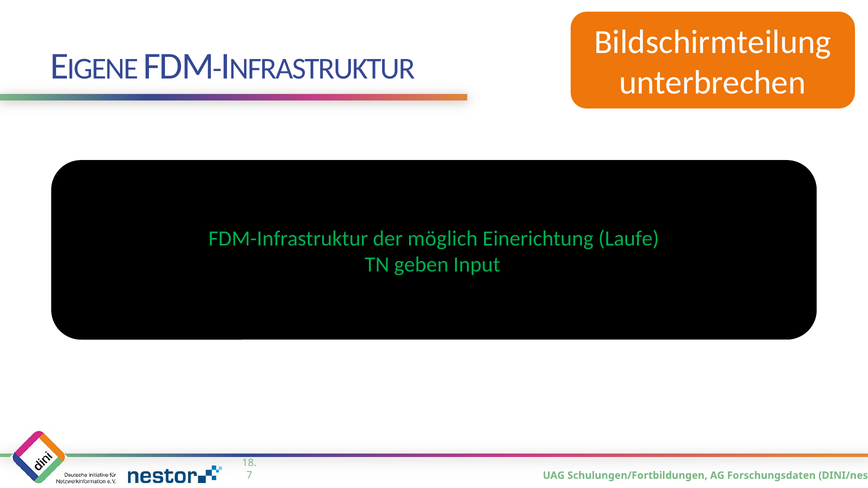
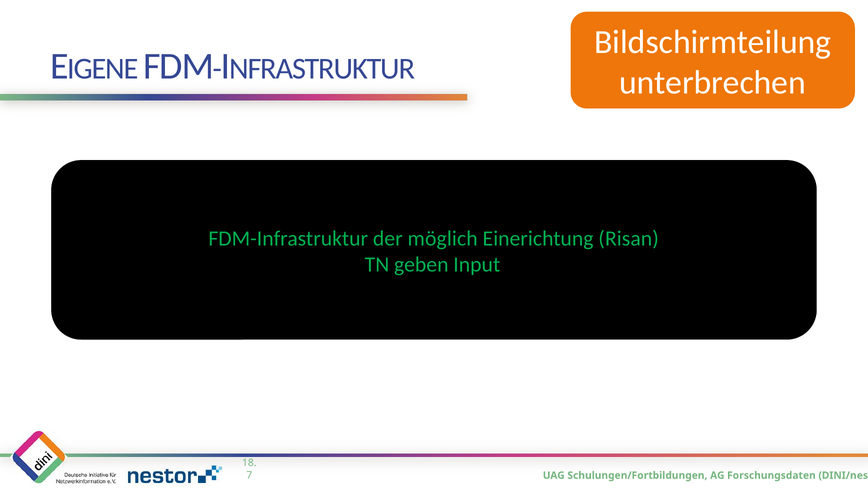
Laufe: Laufe -> Risan
